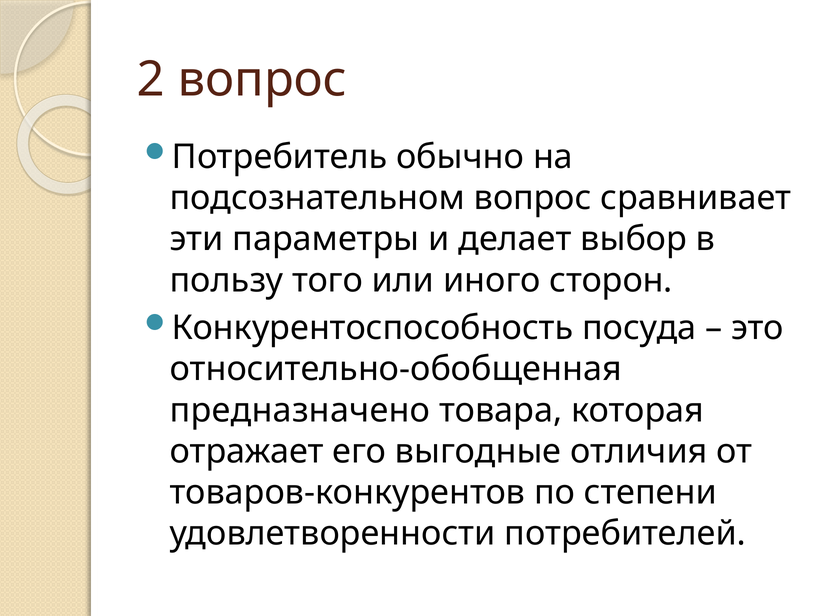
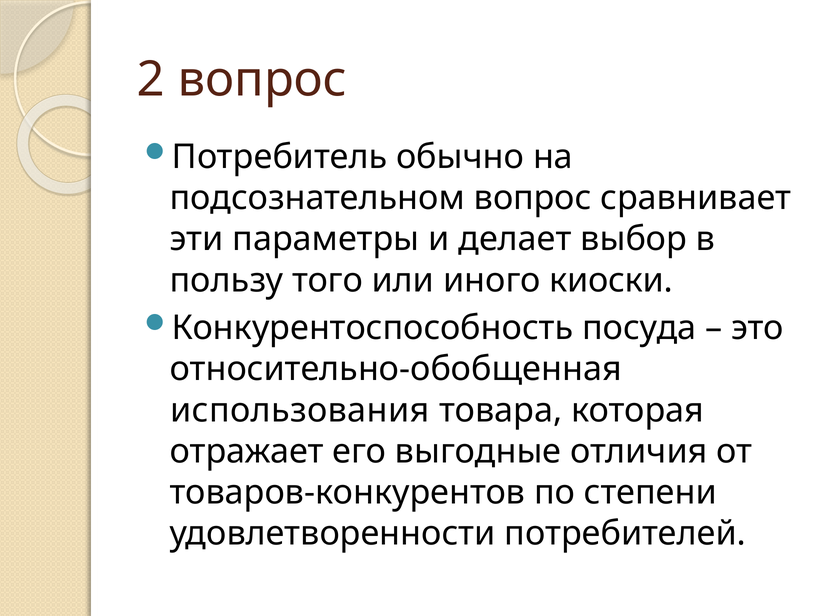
сторон: сторон -> киоски
предназначено: предназначено -> использования
